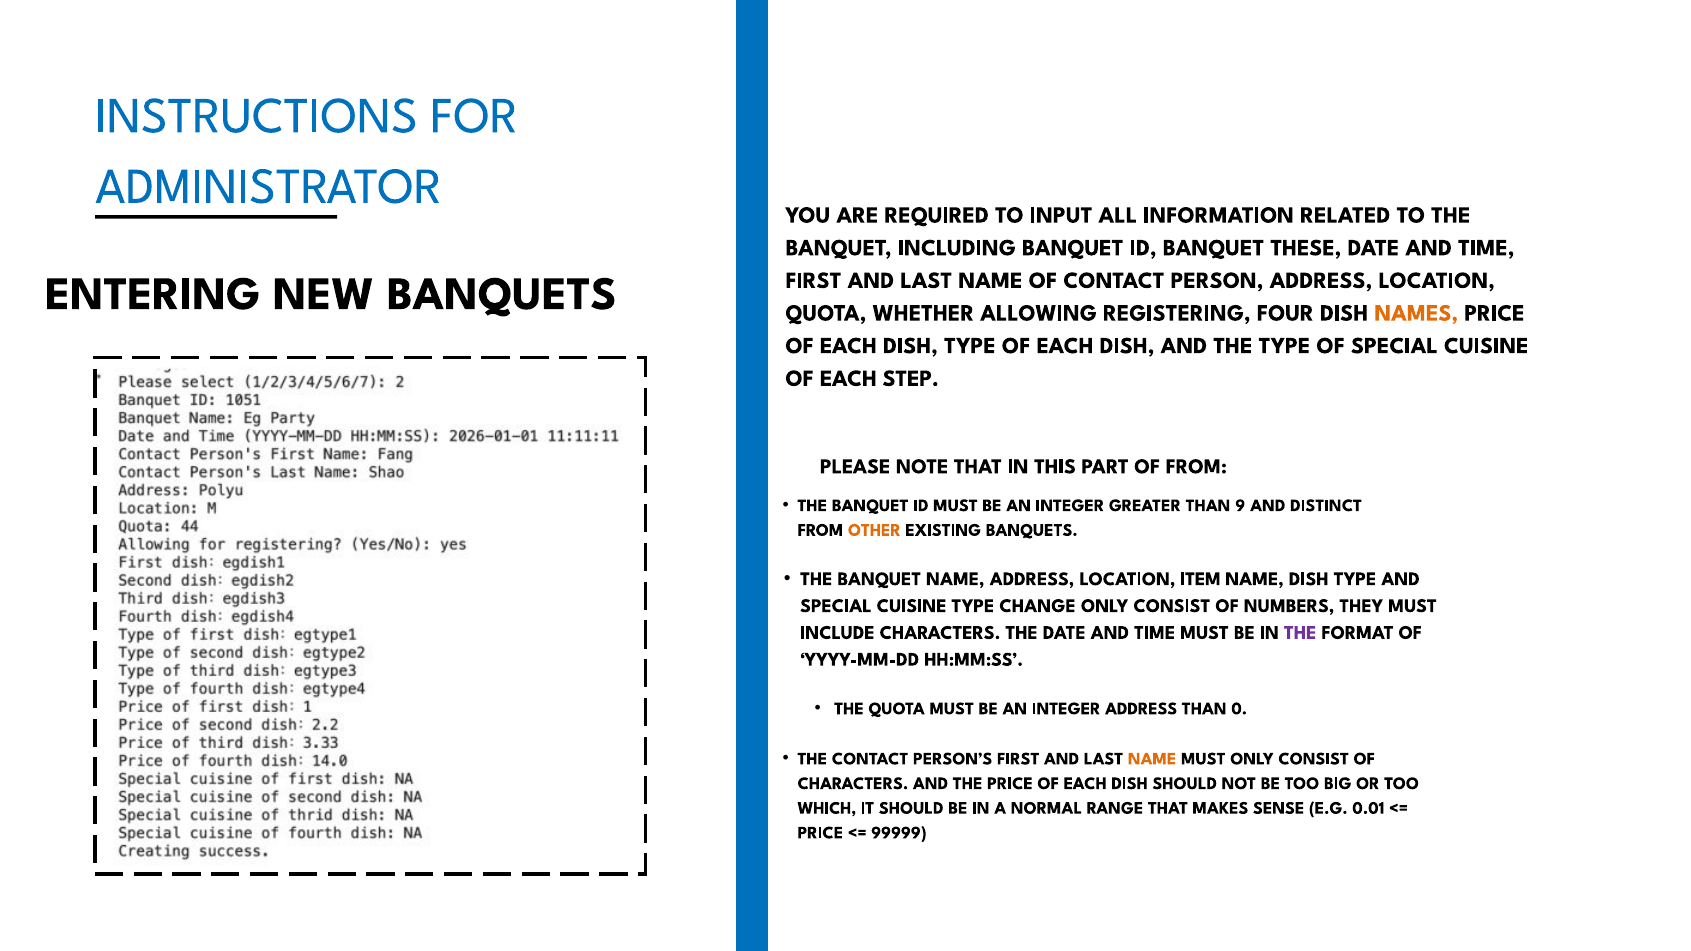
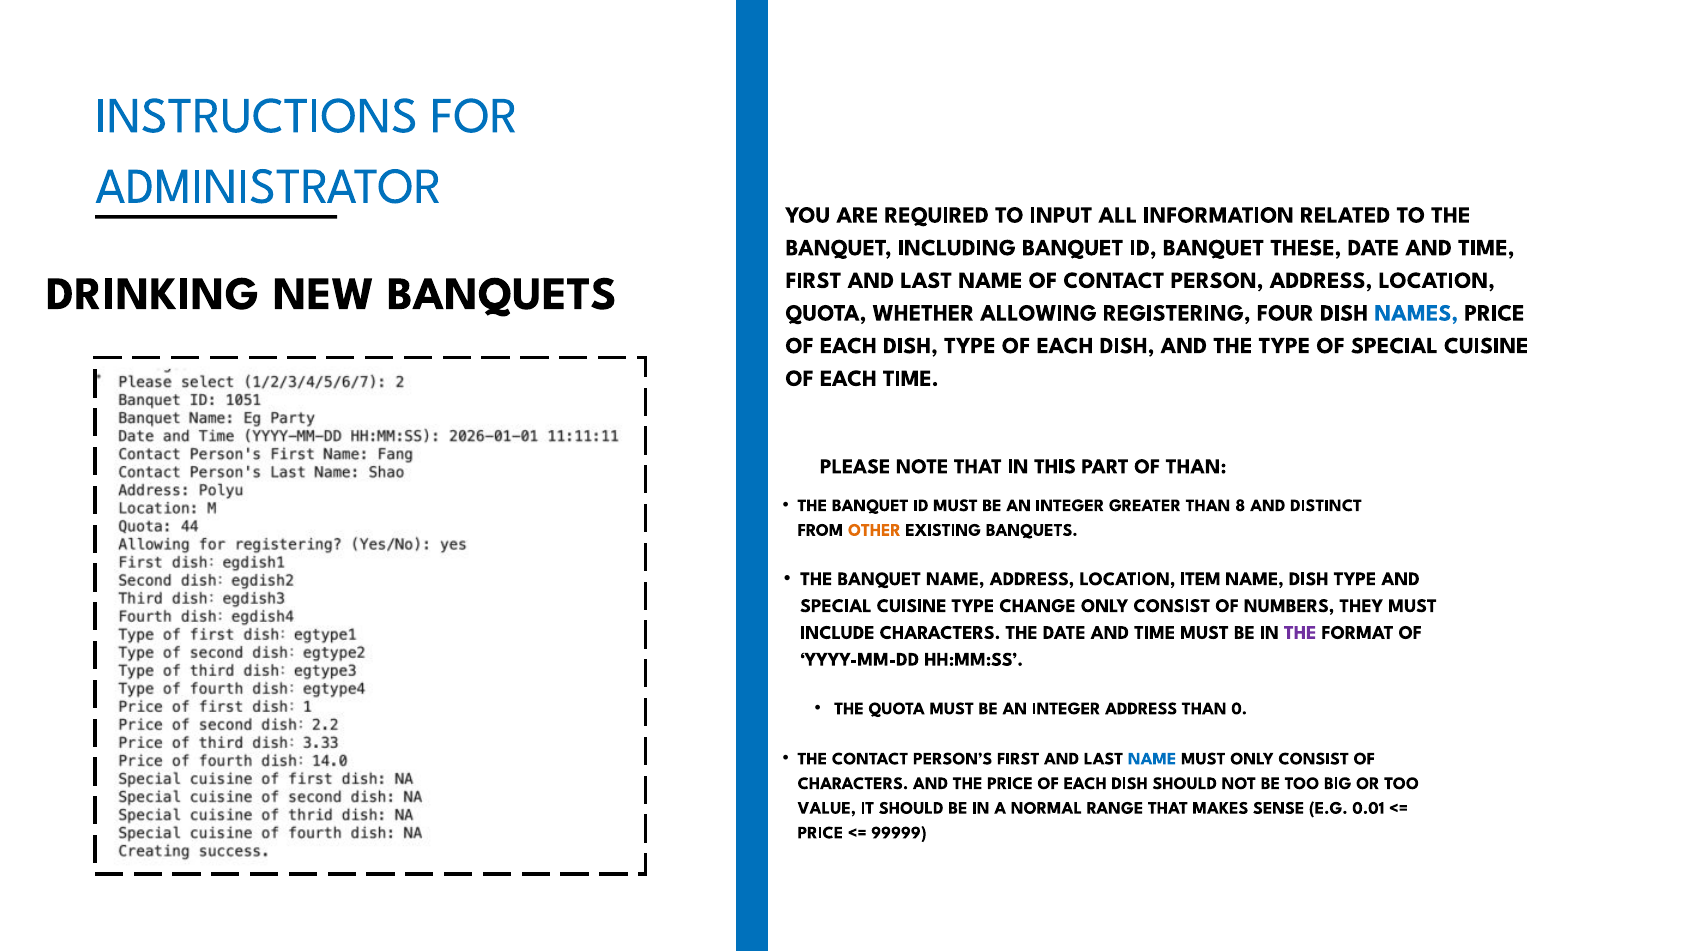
ENTERING: ENTERING -> DRINKING
NAMES colour: orange -> blue
EACH STEP: STEP -> TIME
OF FROM: FROM -> THAN
9: 9 -> 8
NAME at (1152, 759) colour: orange -> blue
WHICH: WHICH -> VALUE
